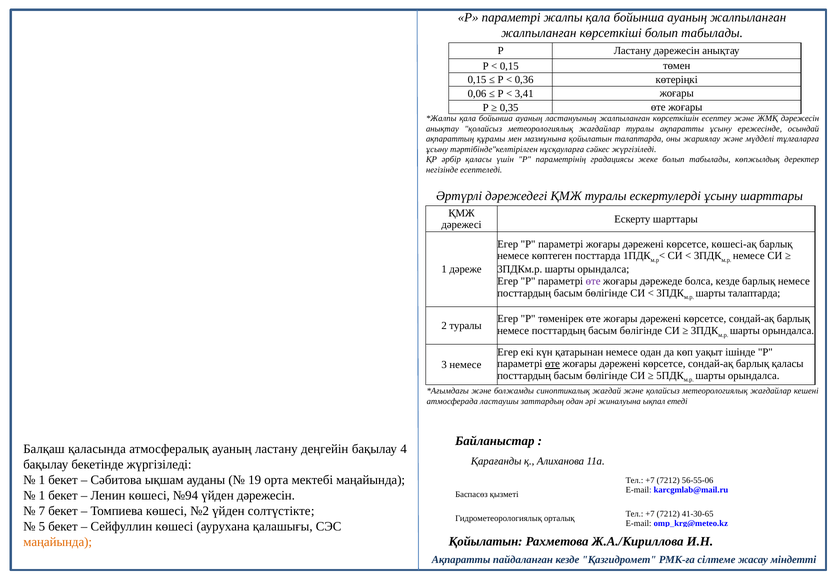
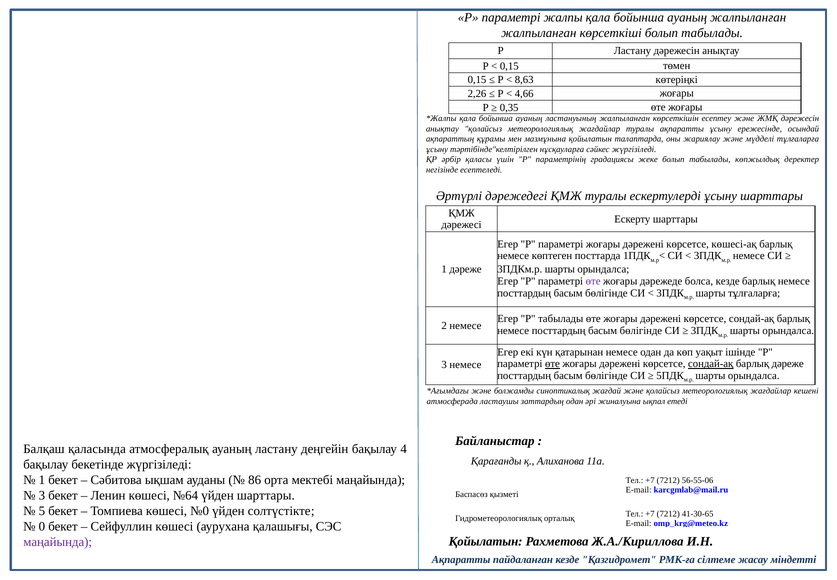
0,36: 0,36 -> 8,63
0,06: 0,06 -> 2,26
3,41: 3,41 -> 4,66
шарты талаптарда: талаптарда -> тұлғаларға
Р төменірек: төменірек -> табылады
2 туралы: туралы -> немесе
сондай-ақ at (711, 364) underline: none -> present
барлық қаласы: қаласы -> дәреже
19: 19 -> 86
1 at (42, 495): 1 -> 3
№94: №94 -> №64
үйден дәрежесін: дәрежесін -> шарттары
7: 7 -> 5
№2: №2 -> №0
5: 5 -> 0
маңайында at (58, 541) colour: orange -> purple
